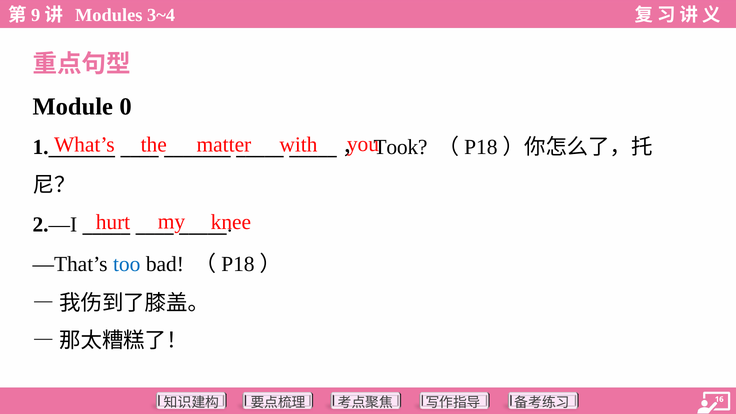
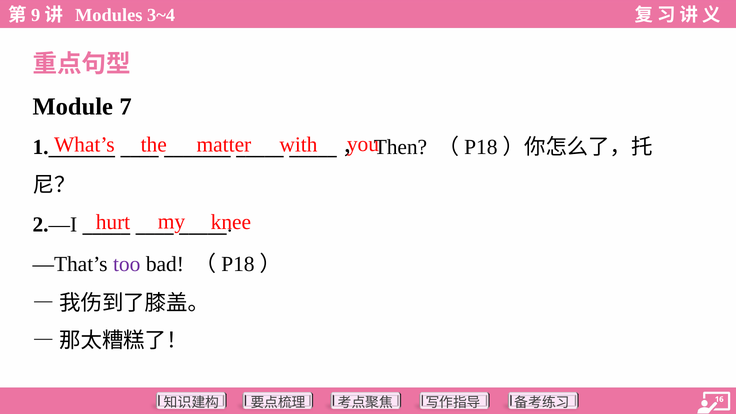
0: 0 -> 7
Took: Took -> Then
too colour: blue -> purple
